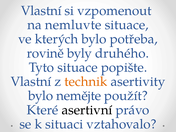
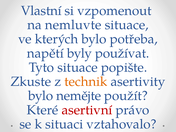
rovině: rovině -> napětí
druhého: druhého -> používat
Vlastní at (31, 82): Vlastní -> Zkuste
asertivní colour: black -> red
